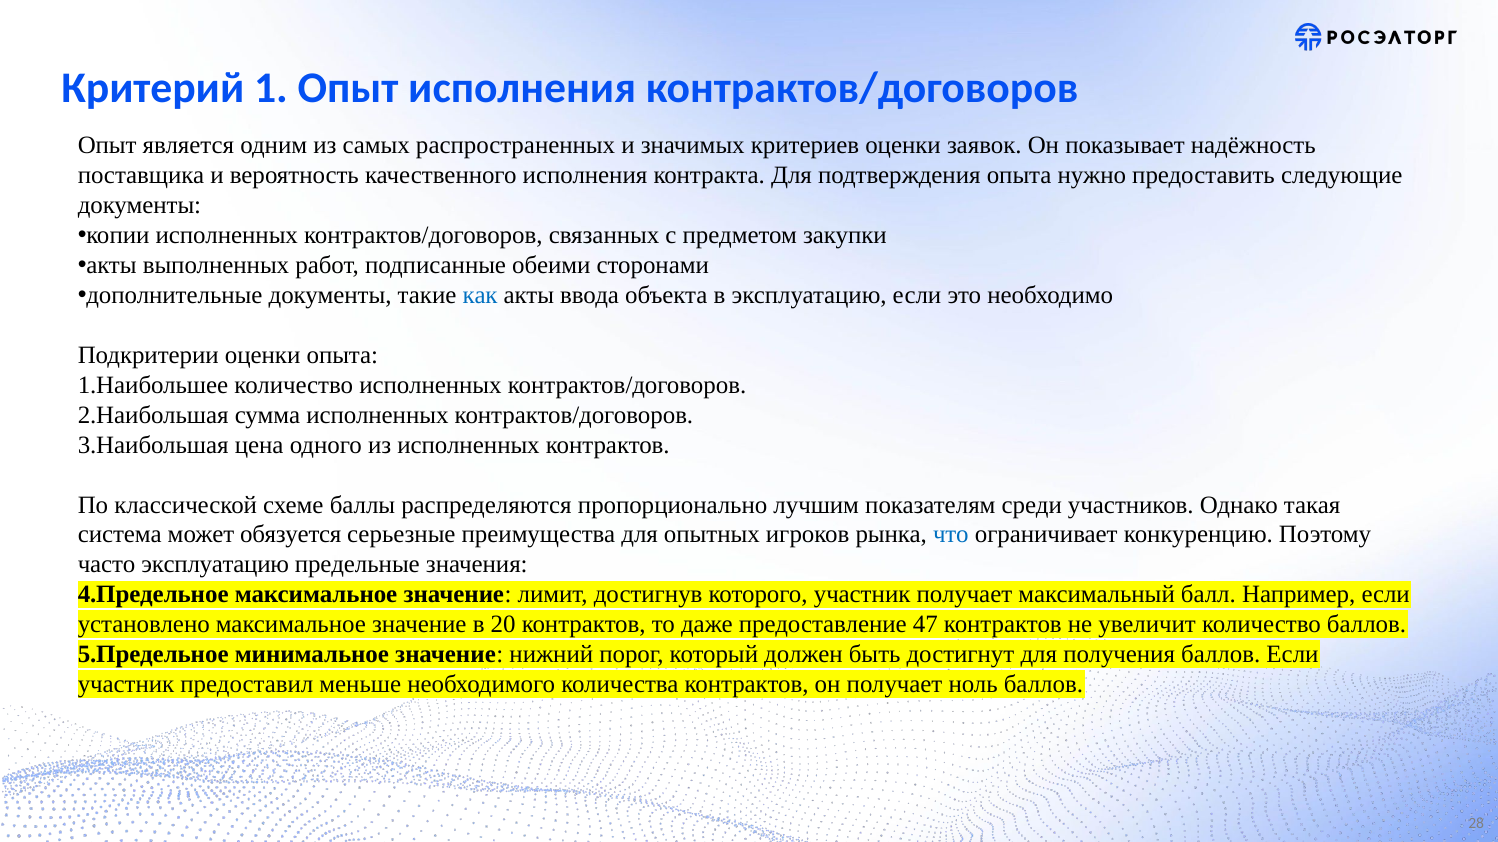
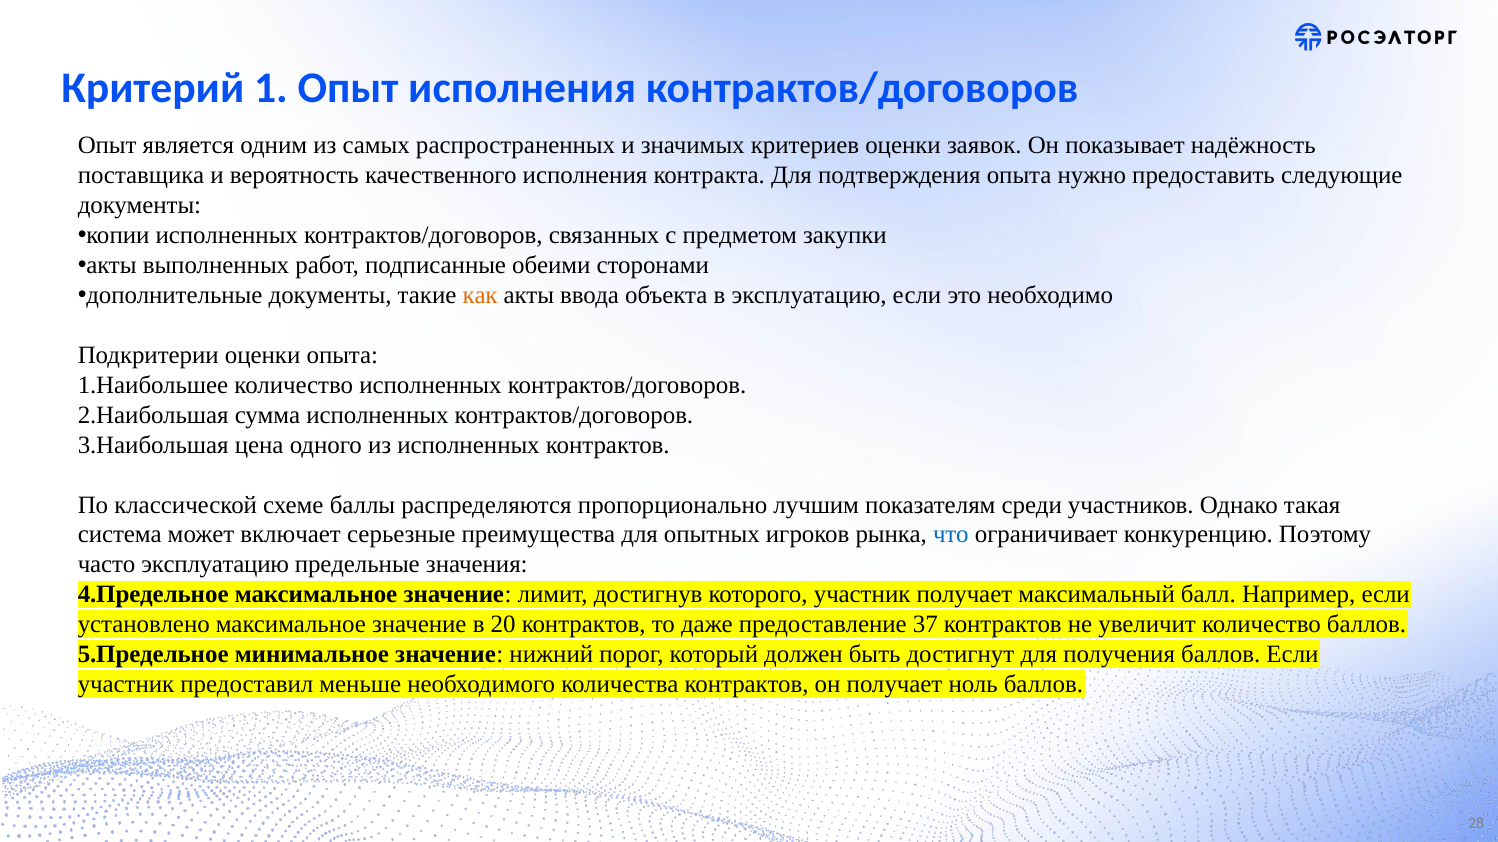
как colour: blue -> orange
обязуется: обязуется -> включает
47: 47 -> 37
